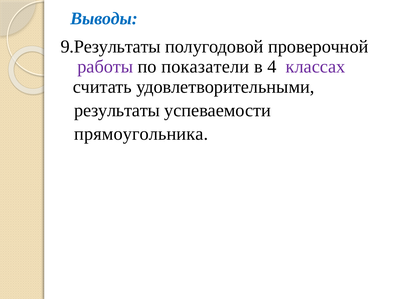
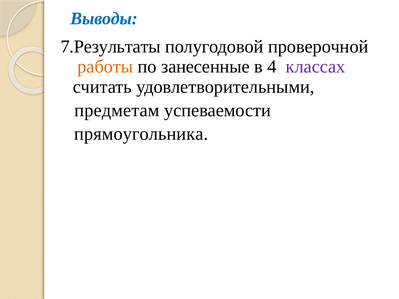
9.Результаты: 9.Результаты -> 7.Результаты
работы colour: purple -> orange
показатели: показатели -> занесенные
результаты: результаты -> предметам
